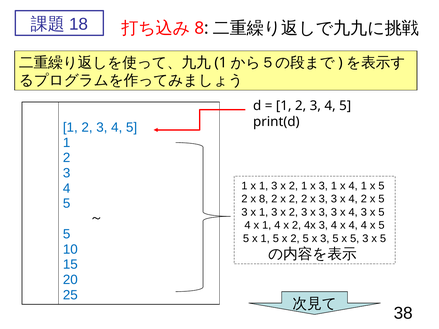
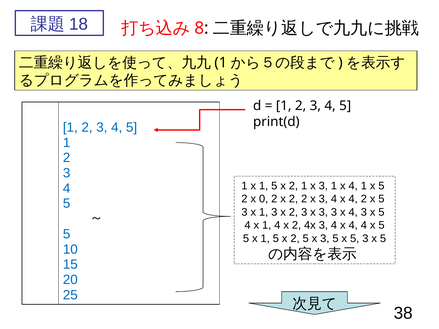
1 x 1 3: 3 -> 5
x 8: 8 -> 0
2 x 3 3: 3 -> 4
